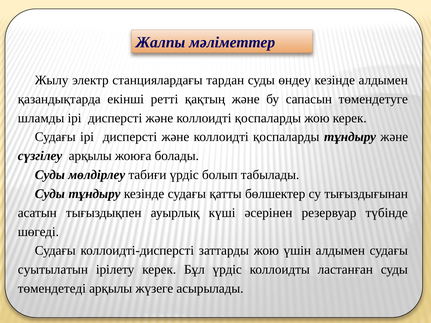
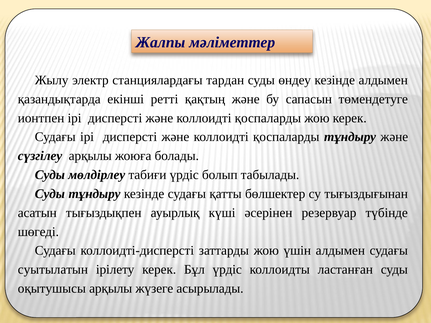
шламды: шламды -> ионтпен
төмендетеді: төмендетеді -> оқытушысы
